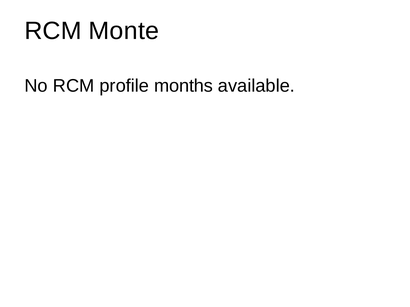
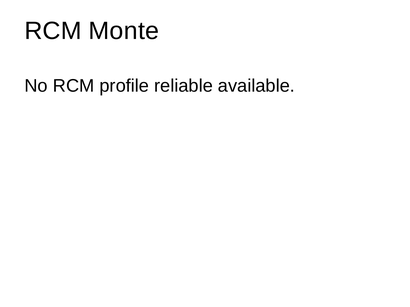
months: months -> reliable
